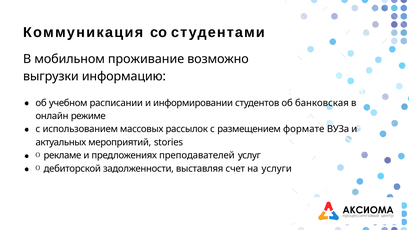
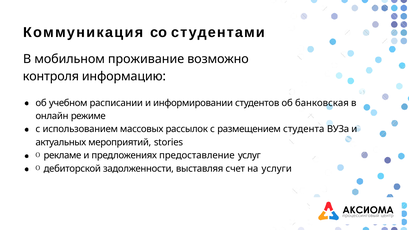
выгрузки: выгрузки -> контроля
формате: формате -> студента
преподавателей: преподавателей -> предоставление
